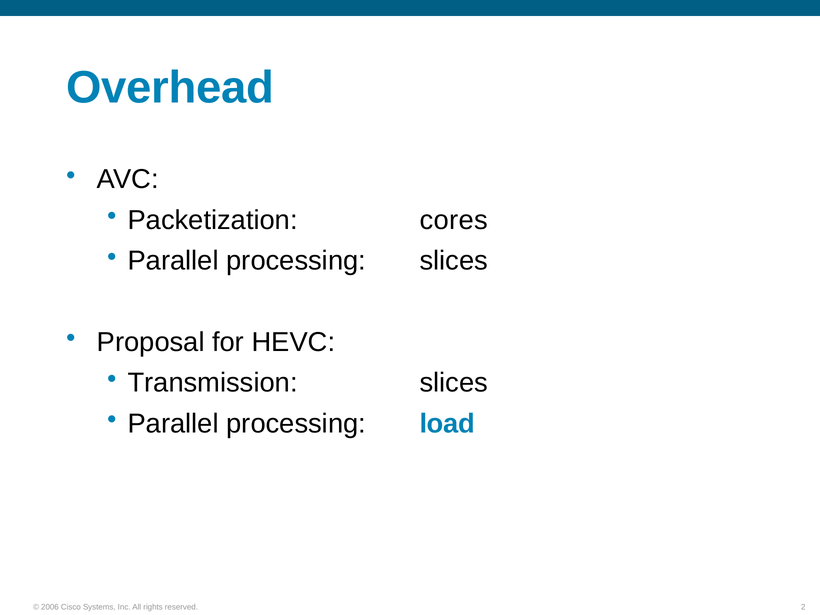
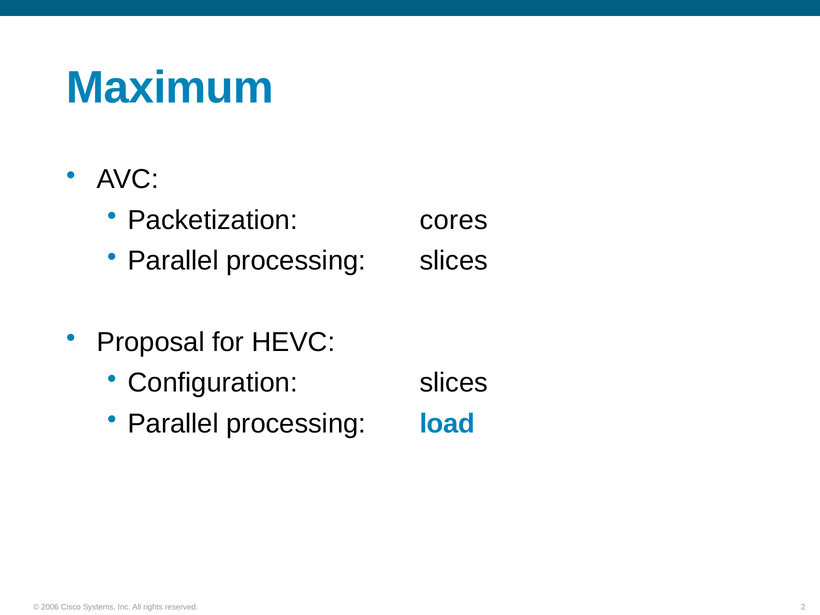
Overhead: Overhead -> Maximum
Transmission: Transmission -> Configuration
